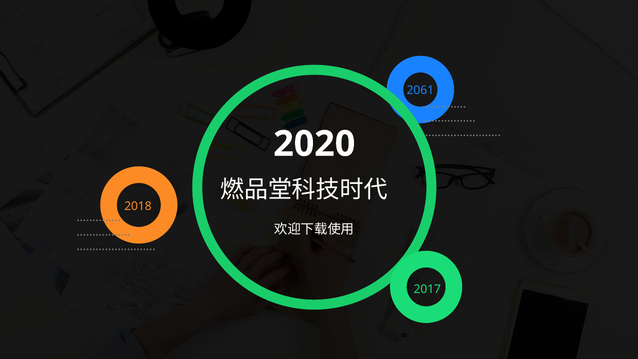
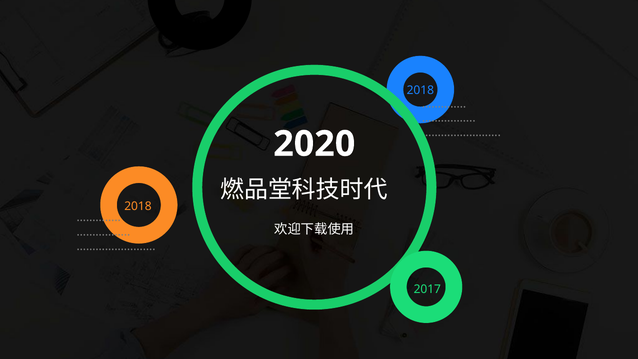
2061 at (420, 90): 2061 -> 2018
